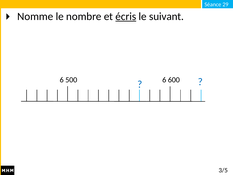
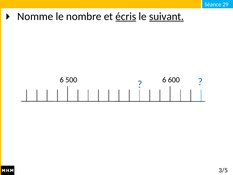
suivant underline: none -> present
